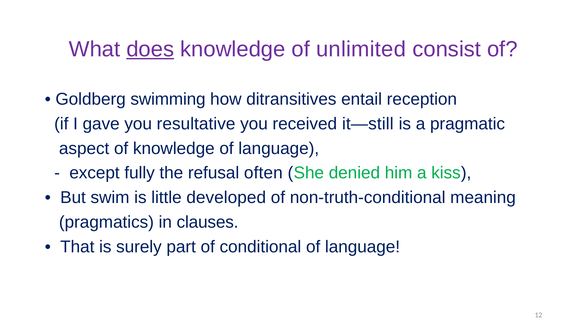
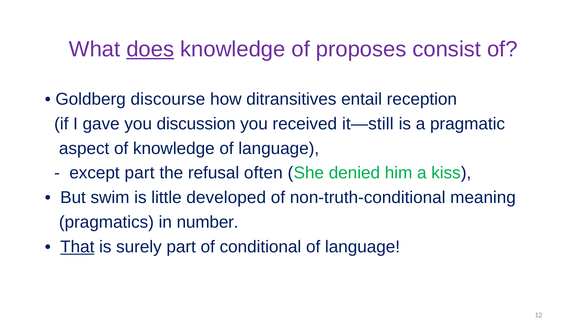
unlimited: unlimited -> proposes
swimming: swimming -> discourse
resultative: resultative -> discussion
except fully: fully -> part
clauses: clauses -> number
That underline: none -> present
